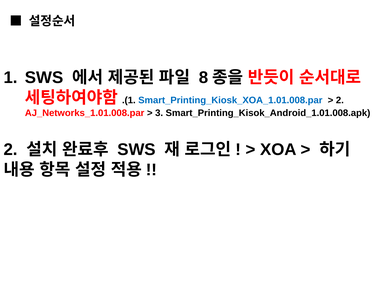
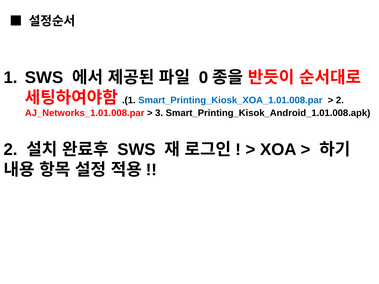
8: 8 -> 0
